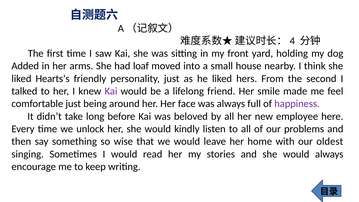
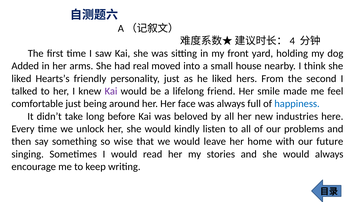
loaf: loaf -> real
happiness colour: purple -> blue
employee: employee -> industries
oldest: oldest -> future
